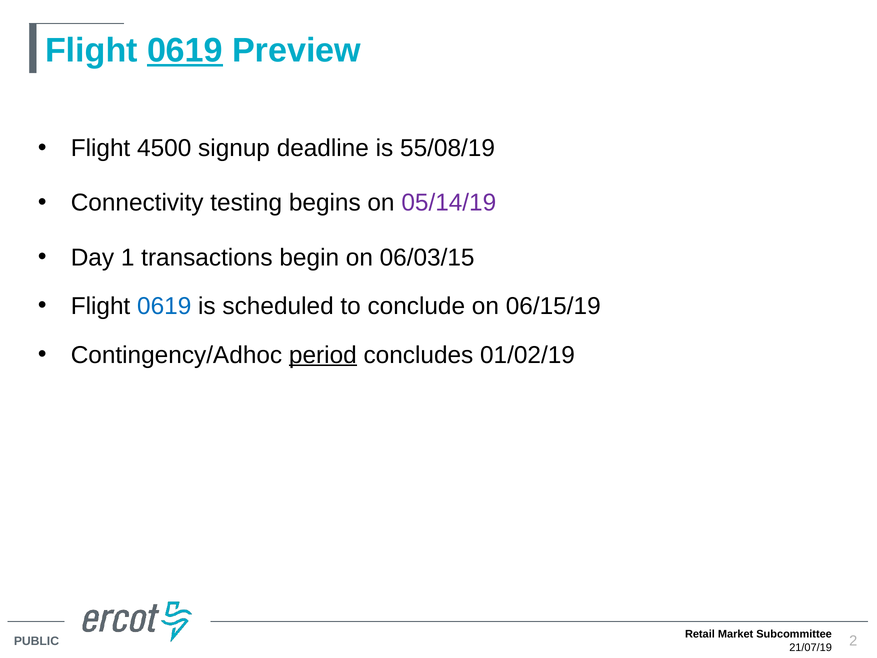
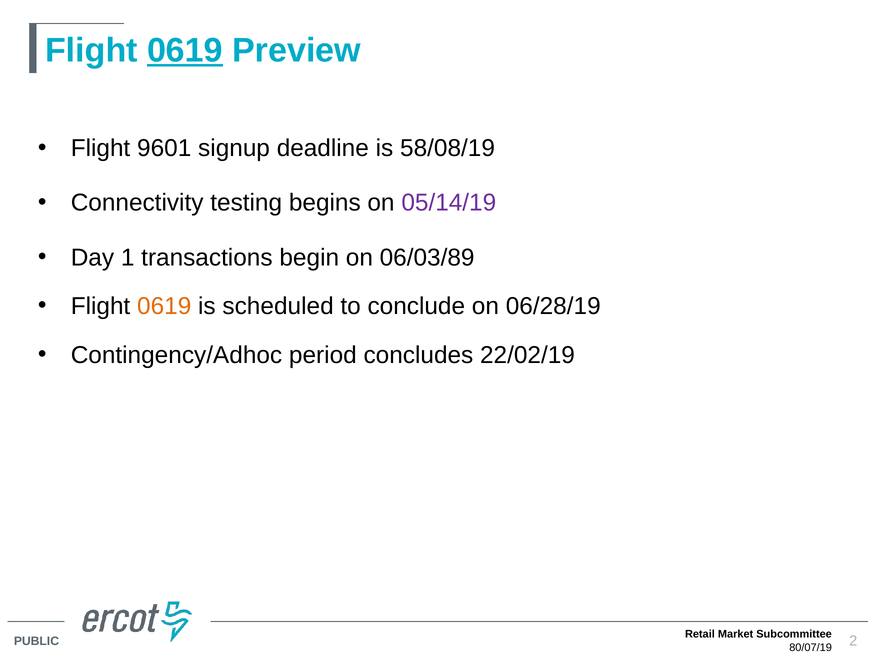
4500: 4500 -> 9601
55/08/19: 55/08/19 -> 58/08/19
06/03/15: 06/03/15 -> 06/03/89
0619 at (164, 306) colour: blue -> orange
06/15/19: 06/15/19 -> 06/28/19
period underline: present -> none
01/02/19: 01/02/19 -> 22/02/19
21/07/19: 21/07/19 -> 80/07/19
